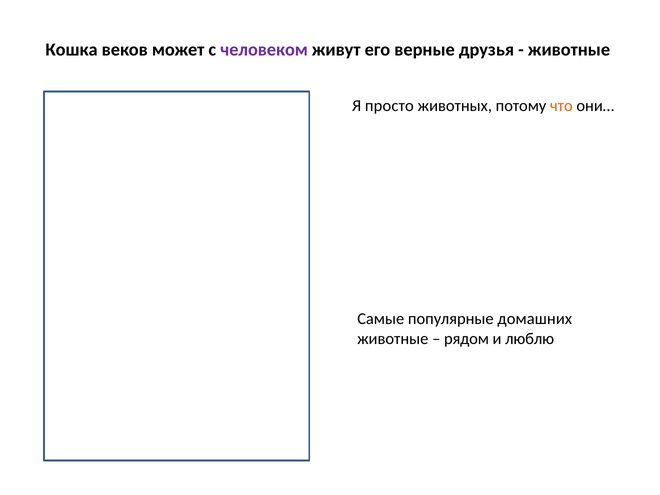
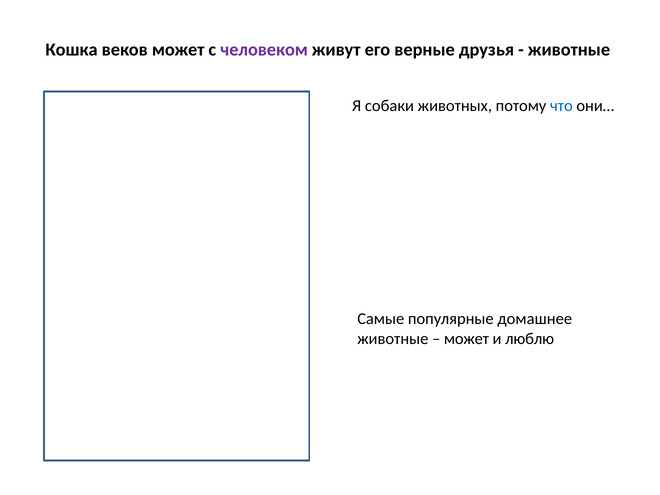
просто: просто -> собаки
что colour: orange -> blue
домашних: домашних -> домашнее
рядом at (466, 339): рядом -> может
